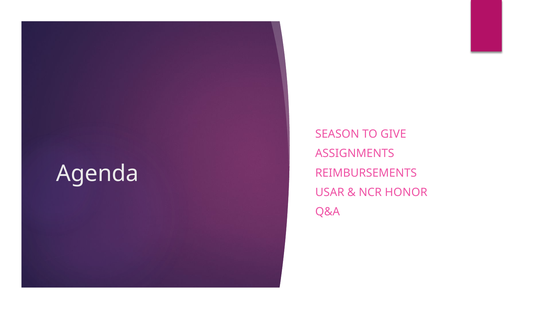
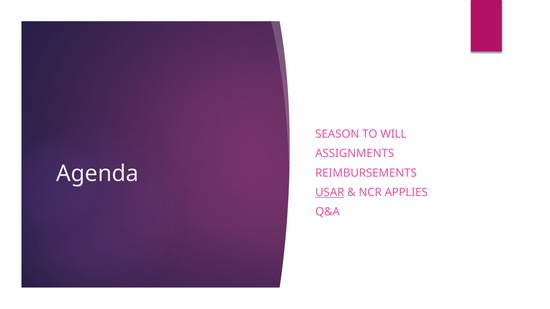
GIVE: GIVE -> WILL
USAR underline: none -> present
HONOR: HONOR -> APPLIES
